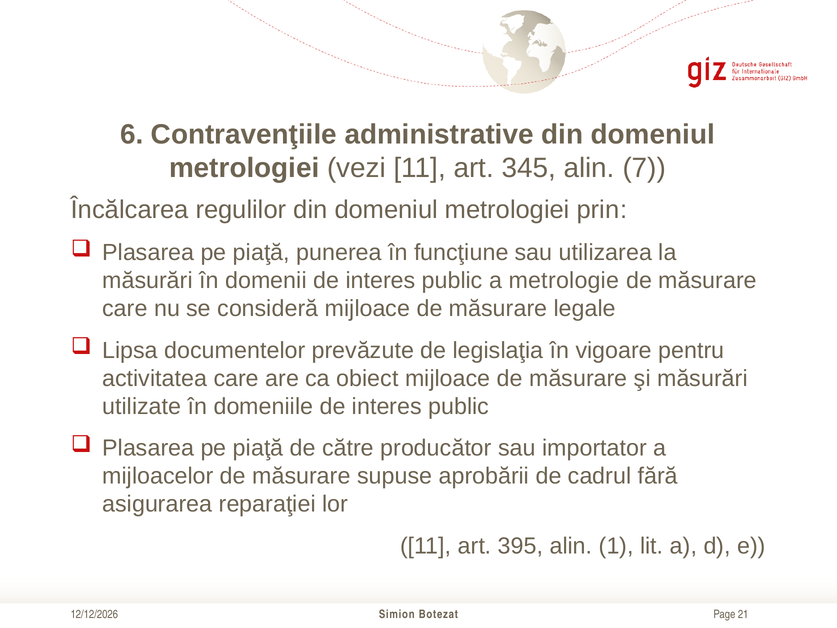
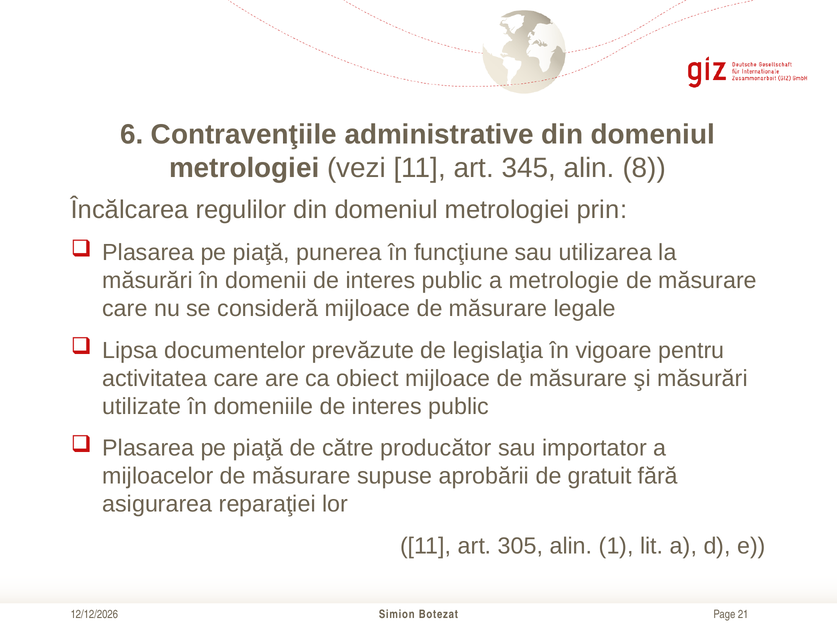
7: 7 -> 8
cadrul: cadrul -> gratuit
395: 395 -> 305
